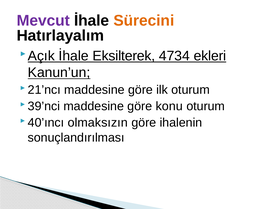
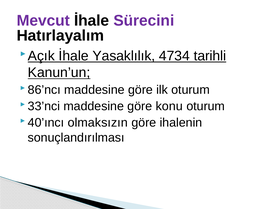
Sürecini colour: orange -> purple
Eksilterek: Eksilterek -> Yasaklılık
ekleri: ekleri -> tarihli
21’ncı: 21’ncı -> 86’ncı
39’nci: 39’nci -> 33’nci
